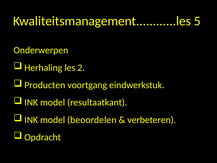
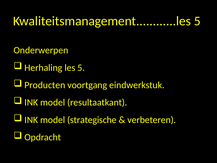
les 2: 2 -> 5
beoordelen: beoordelen -> strategische
